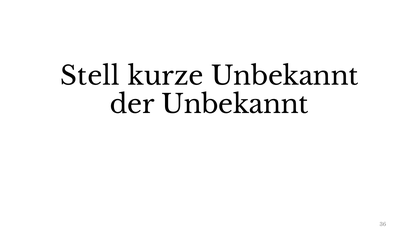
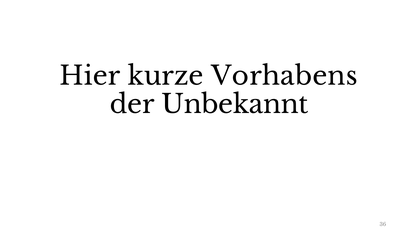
Stell: Stell -> Hier
kurze Unbekannt: Unbekannt -> Vorhabens
